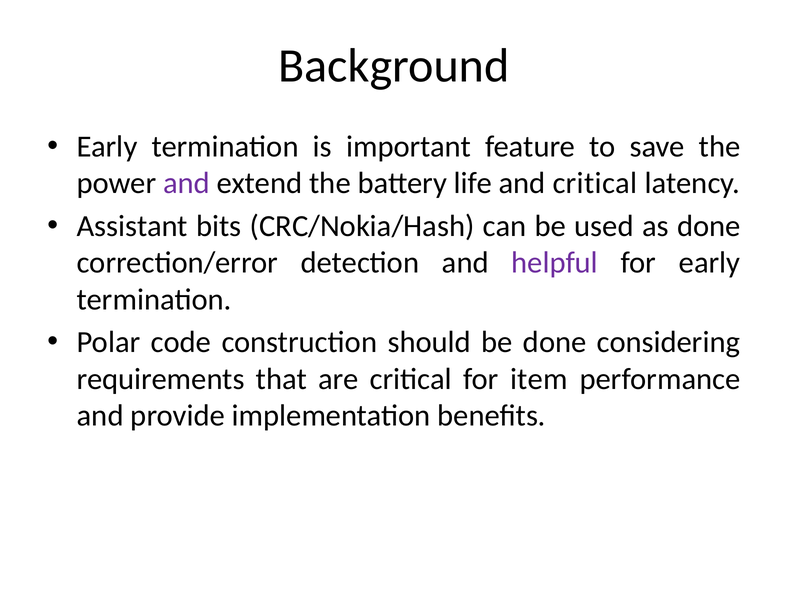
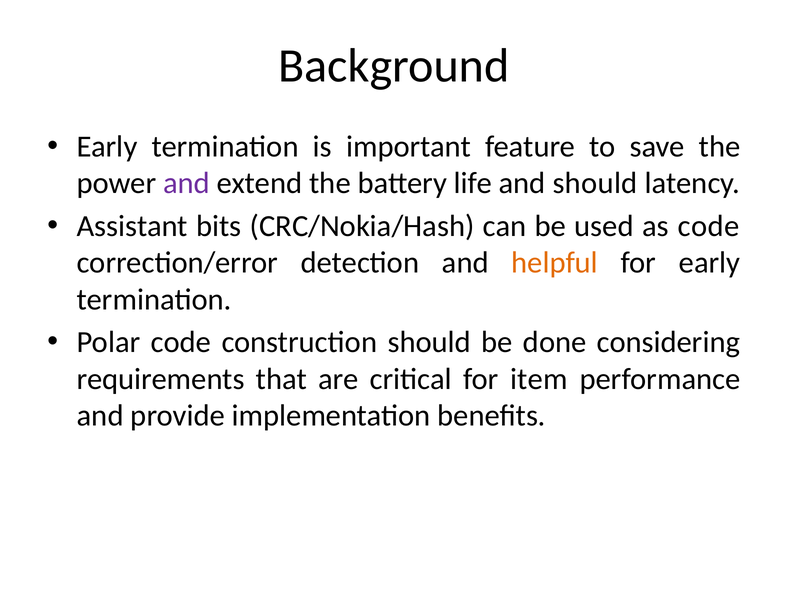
and critical: critical -> should
as done: done -> code
helpful colour: purple -> orange
